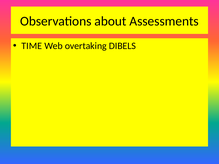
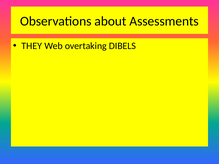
TIME: TIME -> THEY
